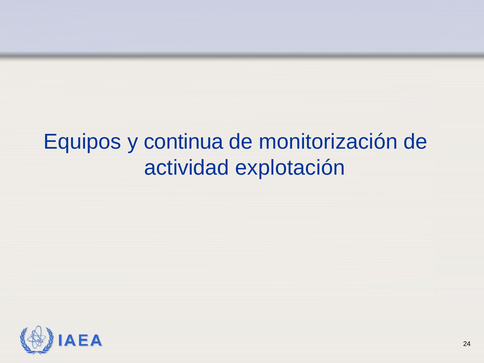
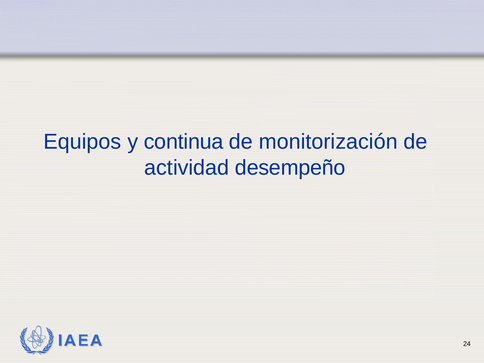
explotación: explotación -> desempeño
